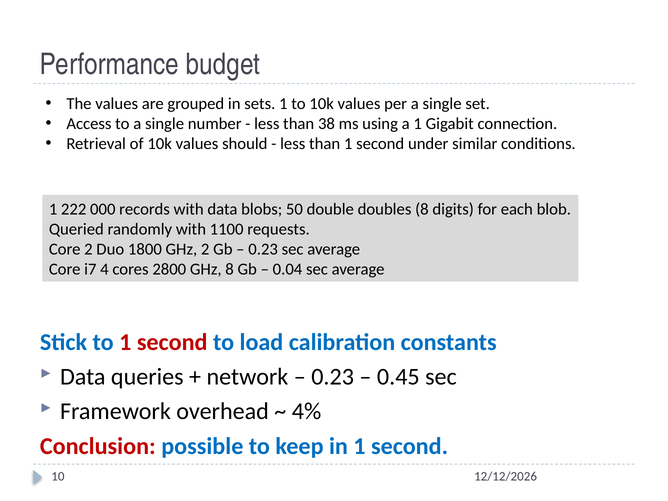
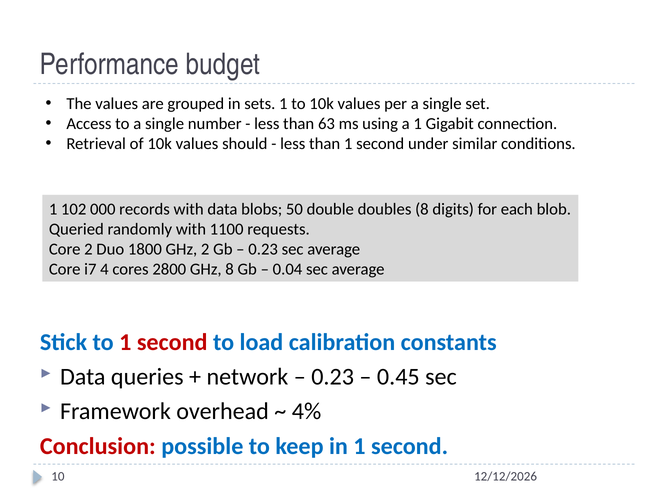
38: 38 -> 63
222: 222 -> 102
